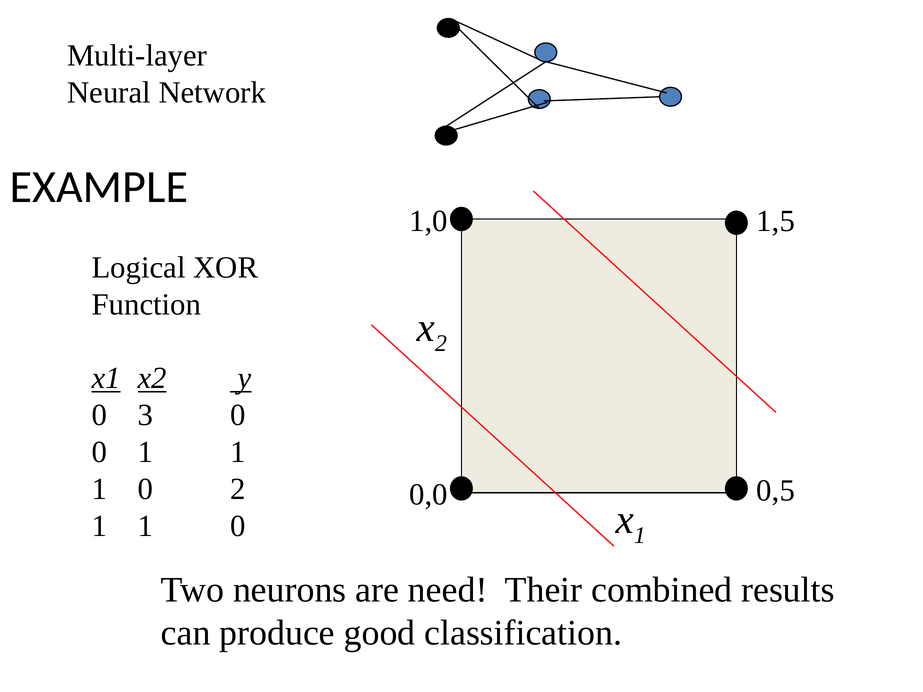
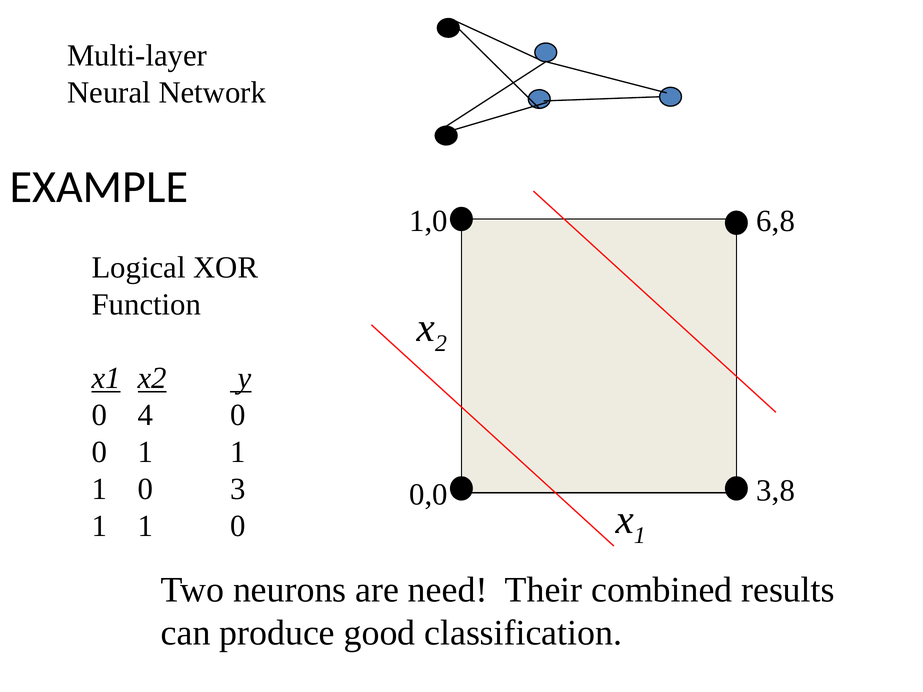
1,5: 1,5 -> 6,8
3: 3 -> 4
0 2: 2 -> 3
0,5: 0,5 -> 3,8
